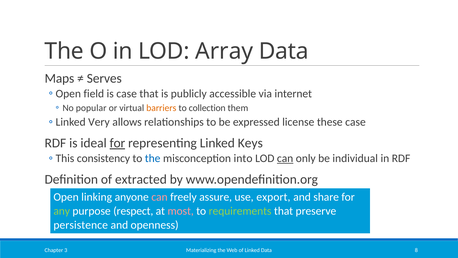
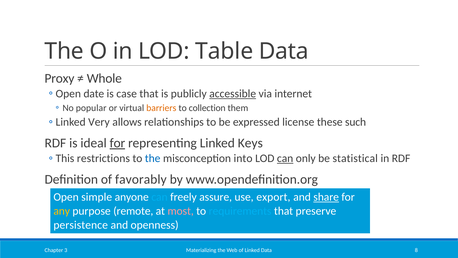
Array: Array -> Table
Maps: Maps -> Proxy
Serves: Serves -> Whole
field: field -> date
accessible underline: none -> present
these case: case -> such
consistency: consistency -> restrictions
individual: individual -> statistical
extracted: extracted -> favorably
linking: linking -> simple
can at (159, 197) colour: pink -> light blue
share underline: none -> present
any colour: light green -> yellow
respect: respect -> remote
requirements colour: light green -> light blue
